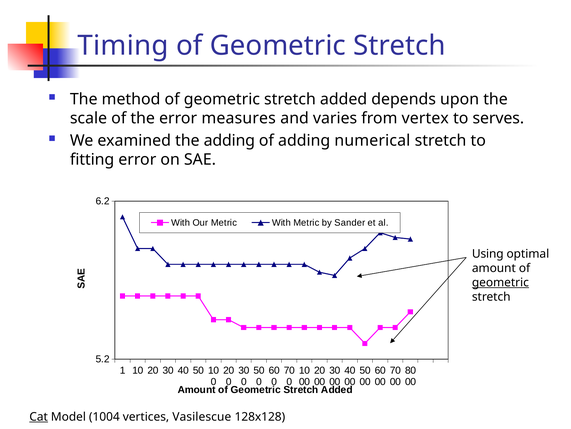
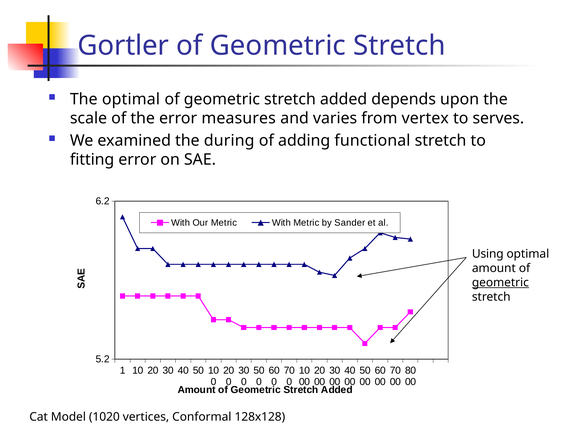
Timing: Timing -> Gortler
The method: method -> optimal
the adding: adding -> during
numerical: numerical -> functional
Cat underline: present -> none
1004: 1004 -> 1020
Vasilescue: Vasilescue -> Conformal
